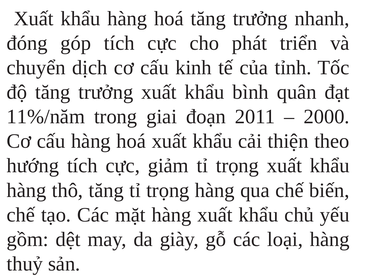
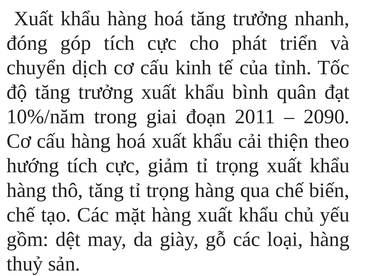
11%/năm: 11%/năm -> 10%/năm
2000: 2000 -> 2090
